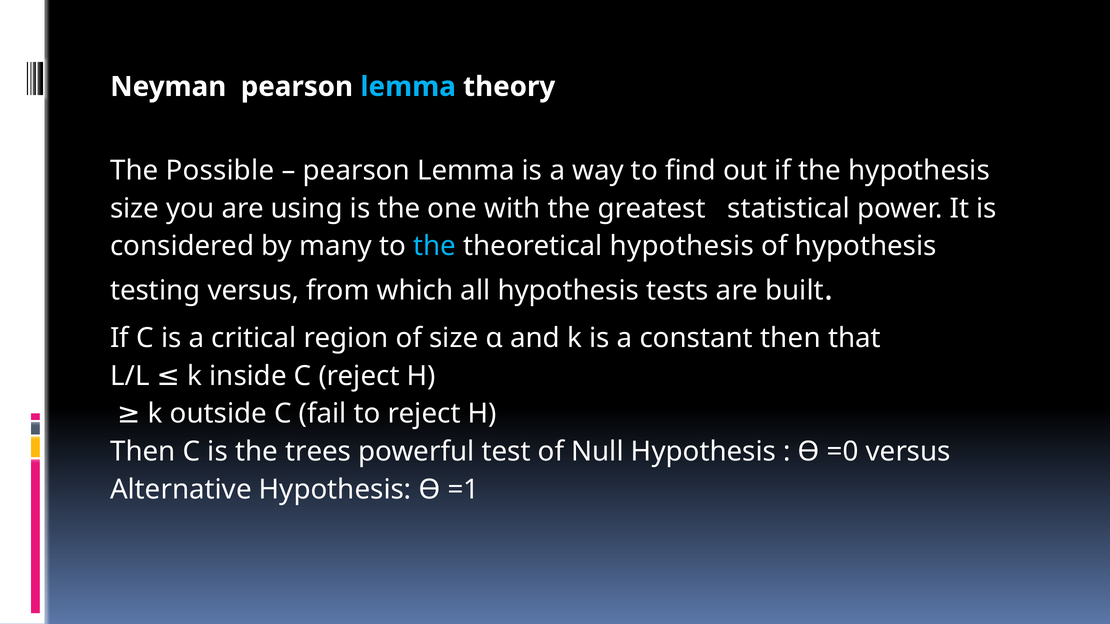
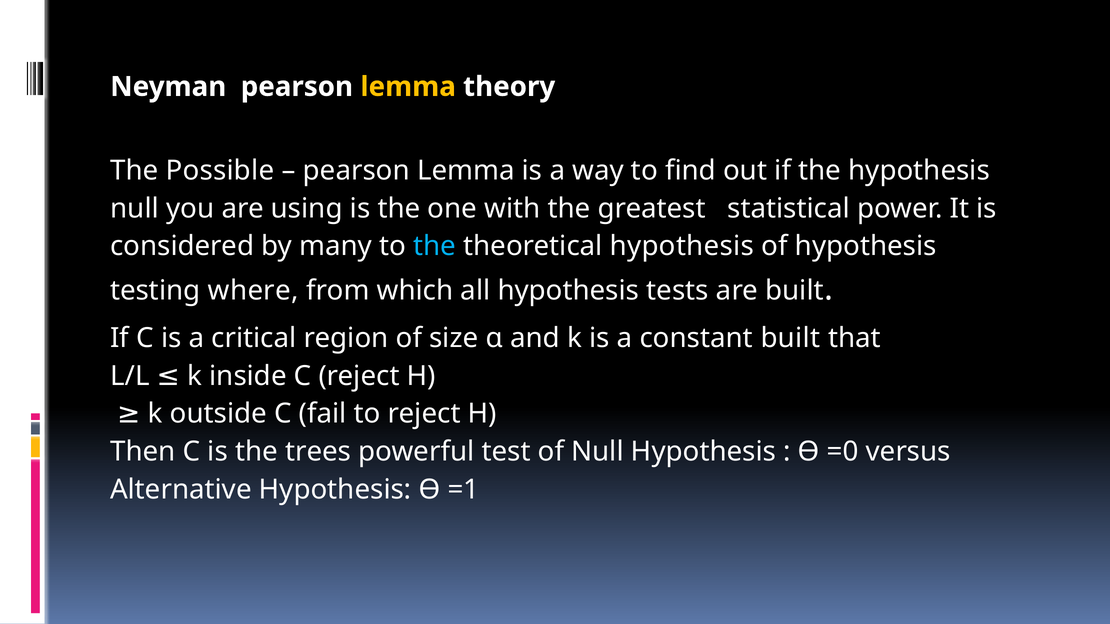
lemma at (408, 87) colour: light blue -> yellow
size at (135, 209): size -> null
testing versus: versus -> where
constant then: then -> built
